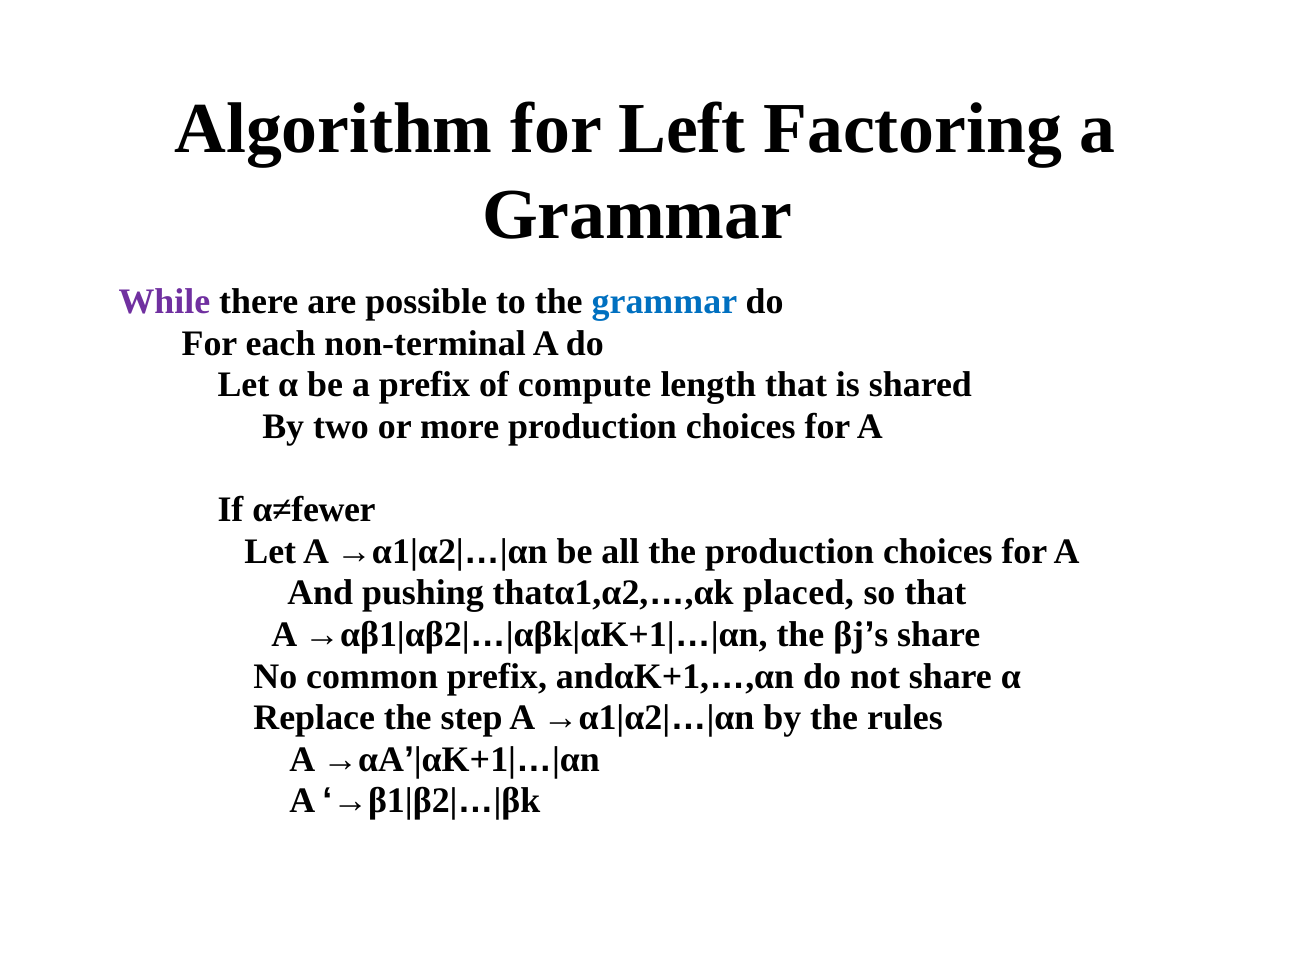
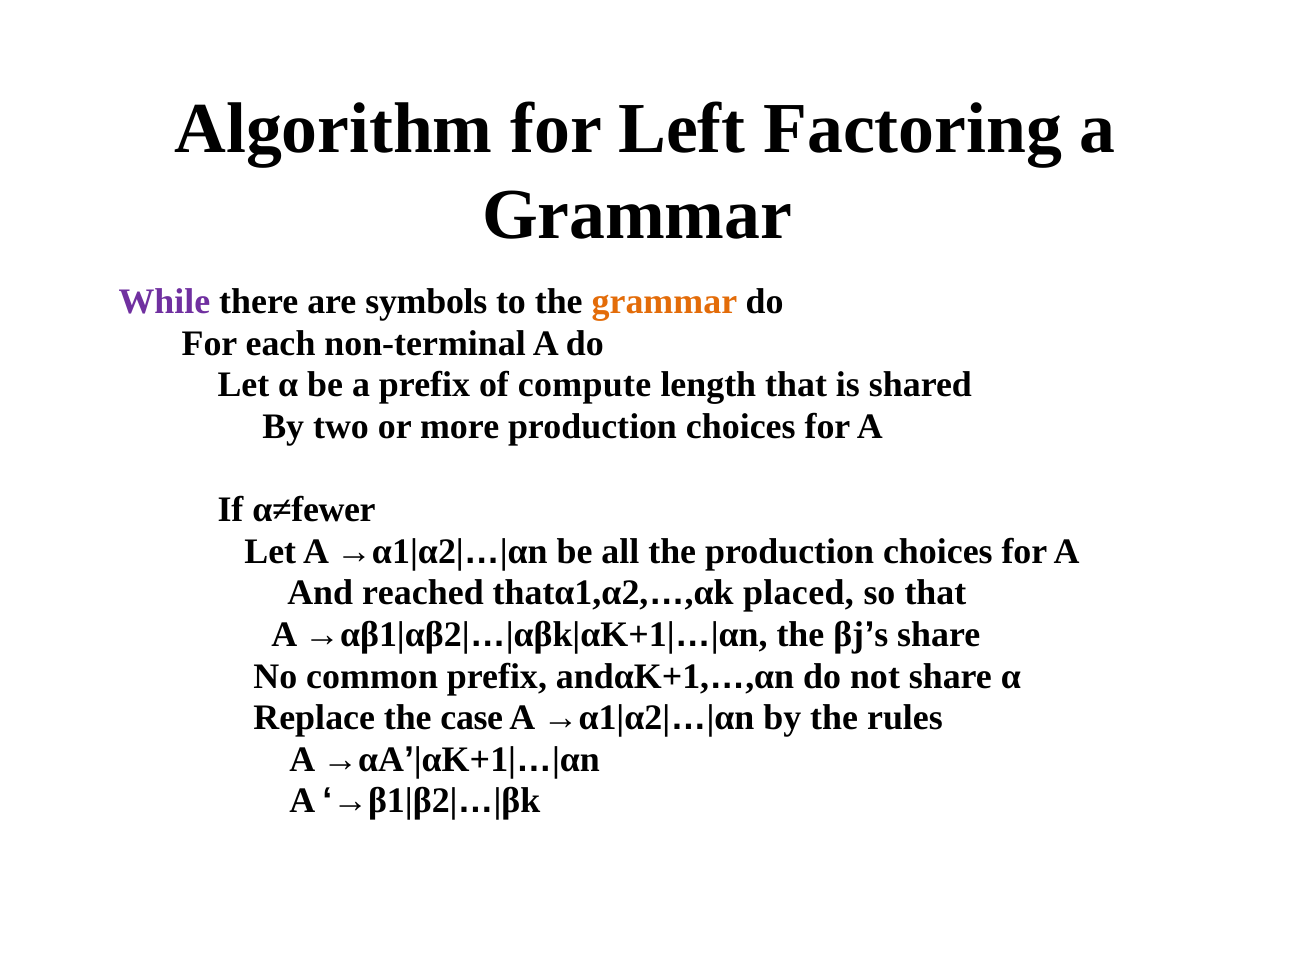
possible: possible -> symbols
grammar at (664, 302) colour: blue -> orange
pushing: pushing -> reached
step: step -> case
